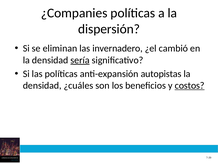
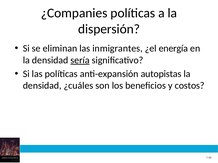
invernadero: invernadero -> inmigrantes
cambió: cambió -> energía
costos underline: present -> none
